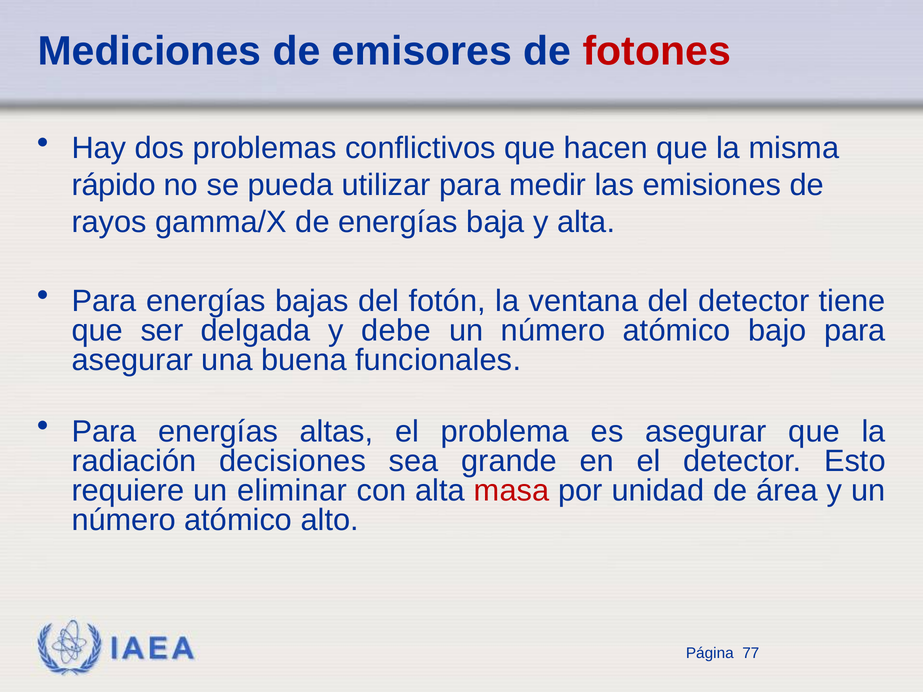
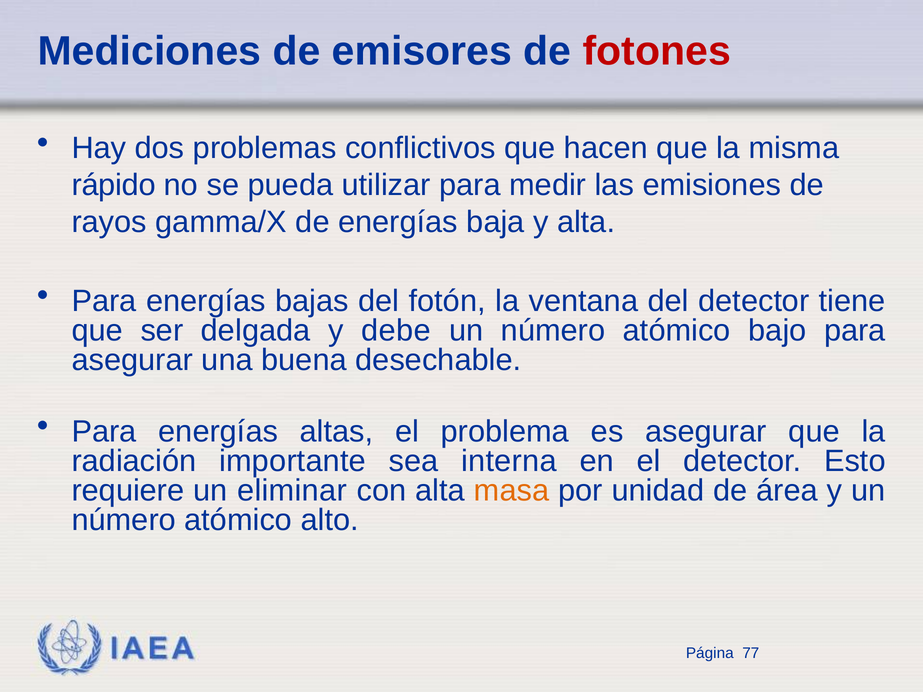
funcionales: funcionales -> desechable
decisiones: decisiones -> importante
grande: grande -> interna
masa colour: red -> orange
